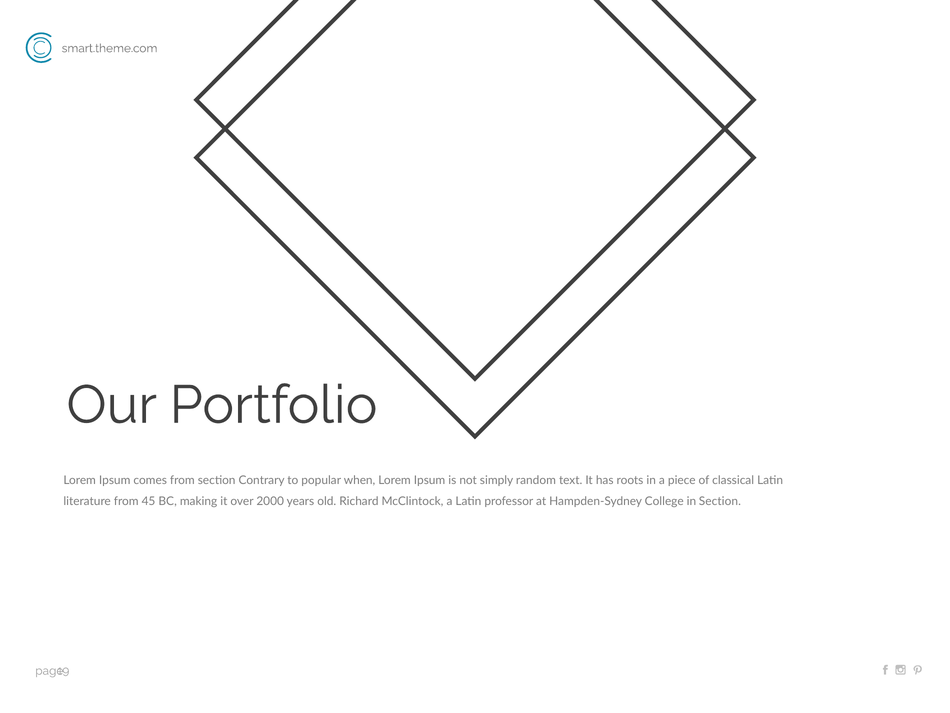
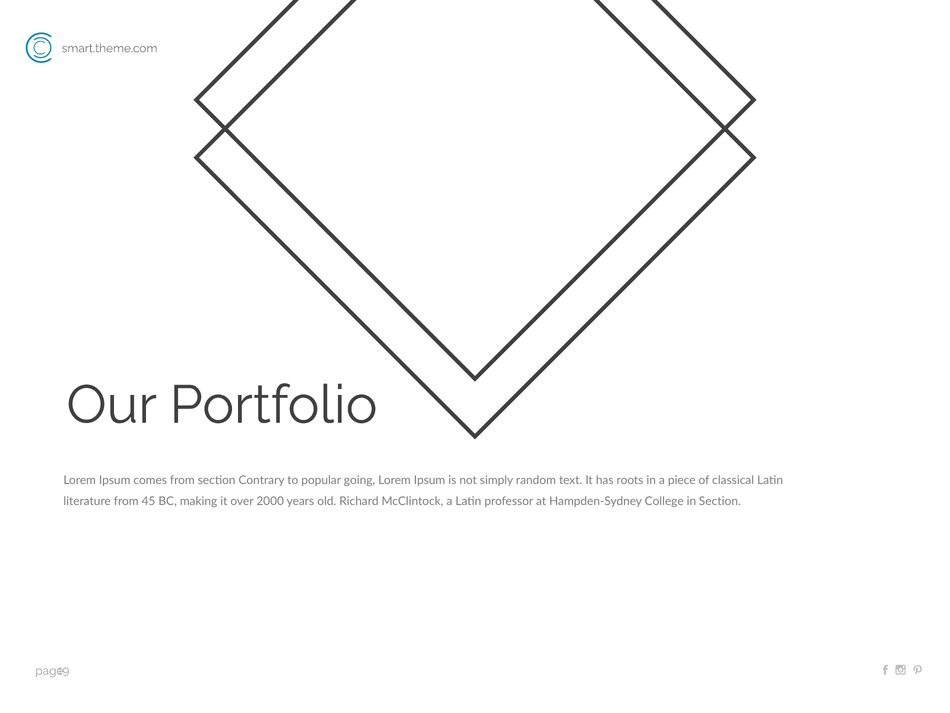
when: when -> going
